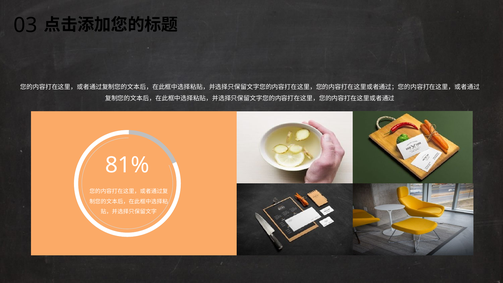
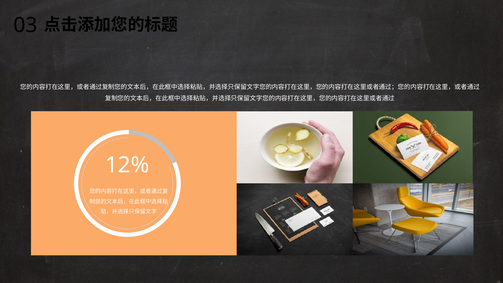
81%: 81% -> 12%
